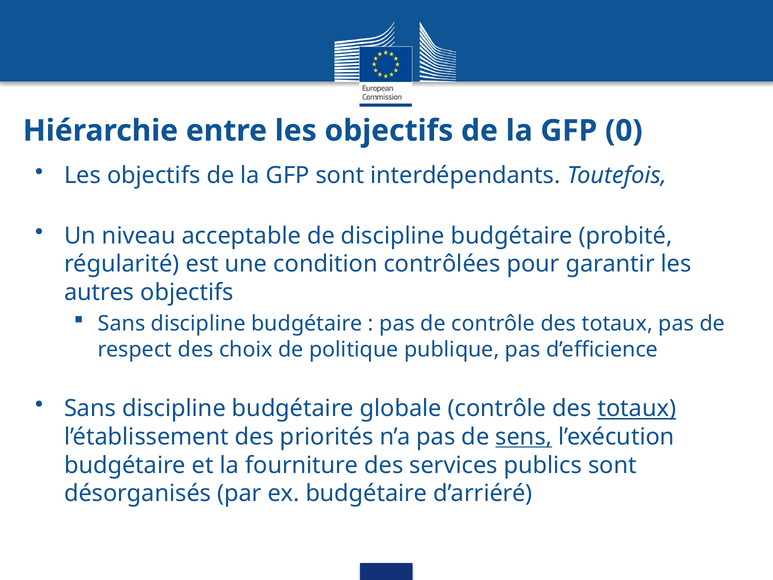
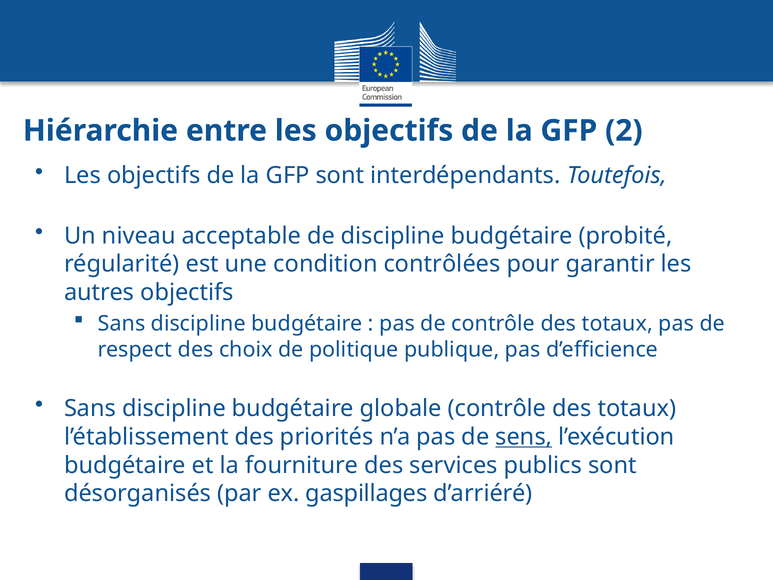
0: 0 -> 2
totaux at (637, 408) underline: present -> none
ex budgétaire: budgétaire -> gaspillages
